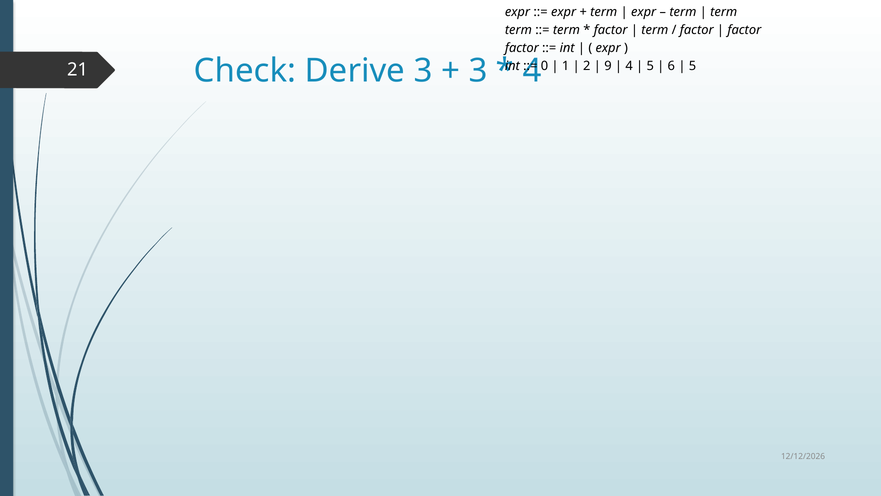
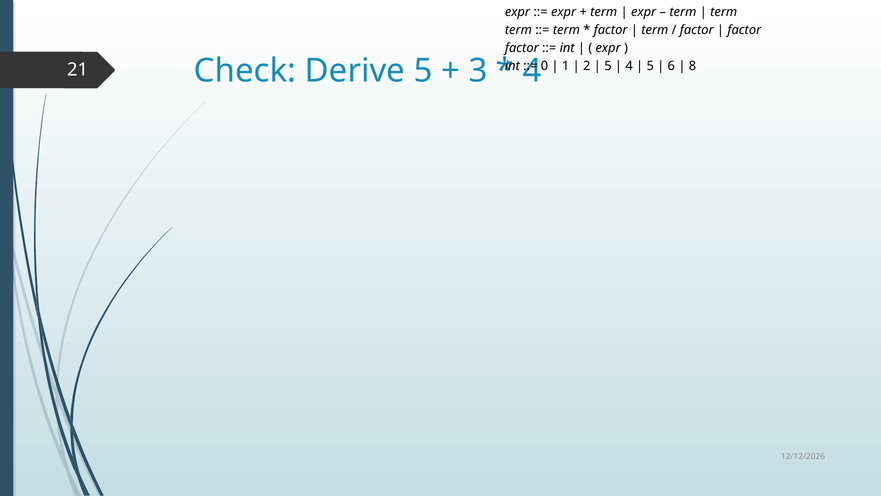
Derive 3: 3 -> 5
9 at (608, 66): 9 -> 5
5 at (693, 66): 5 -> 8
